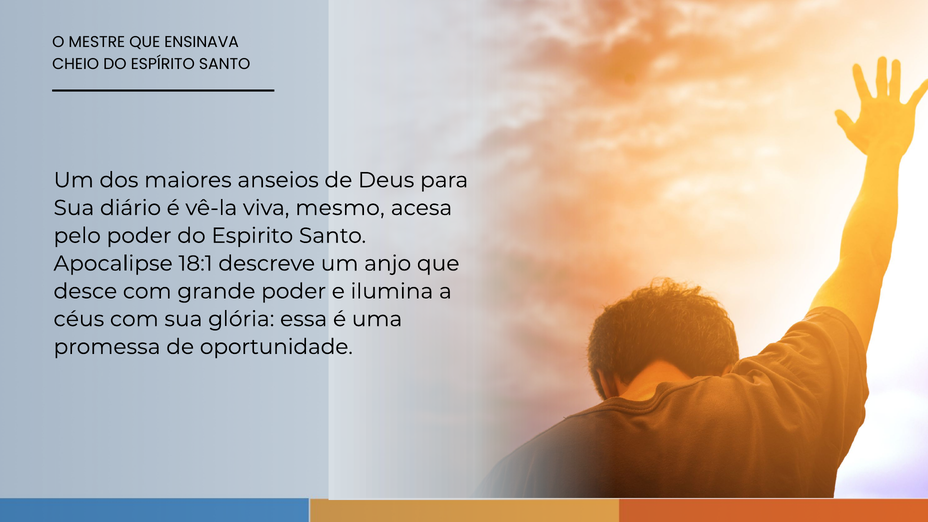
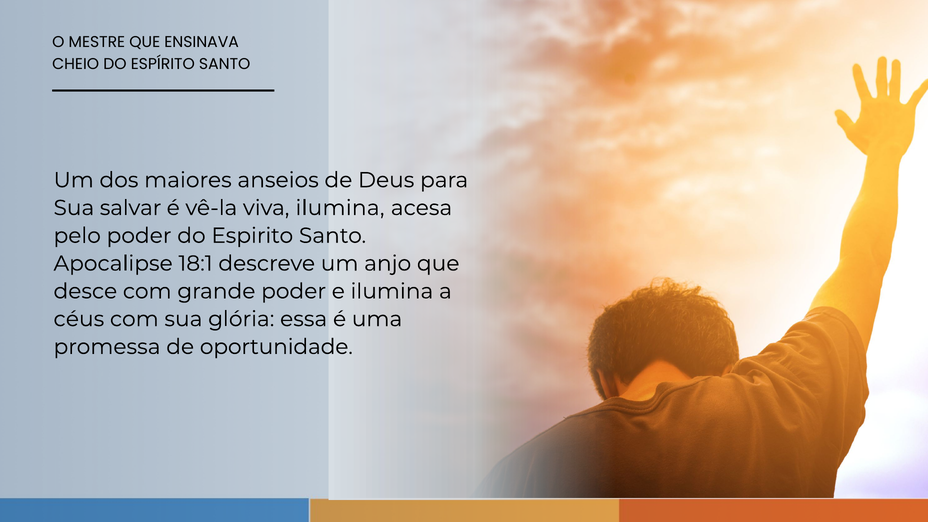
diário: diário -> salvar
viva mesmo: mesmo -> ilumina
